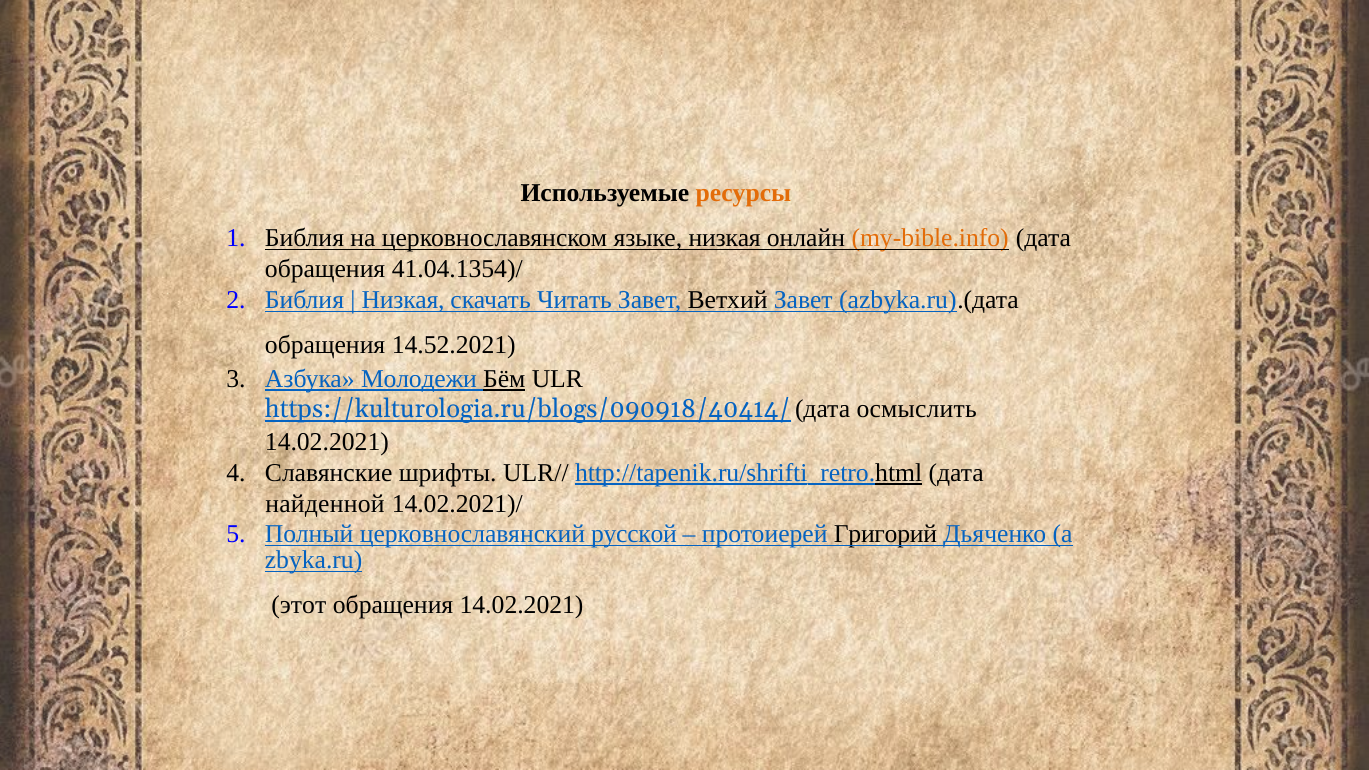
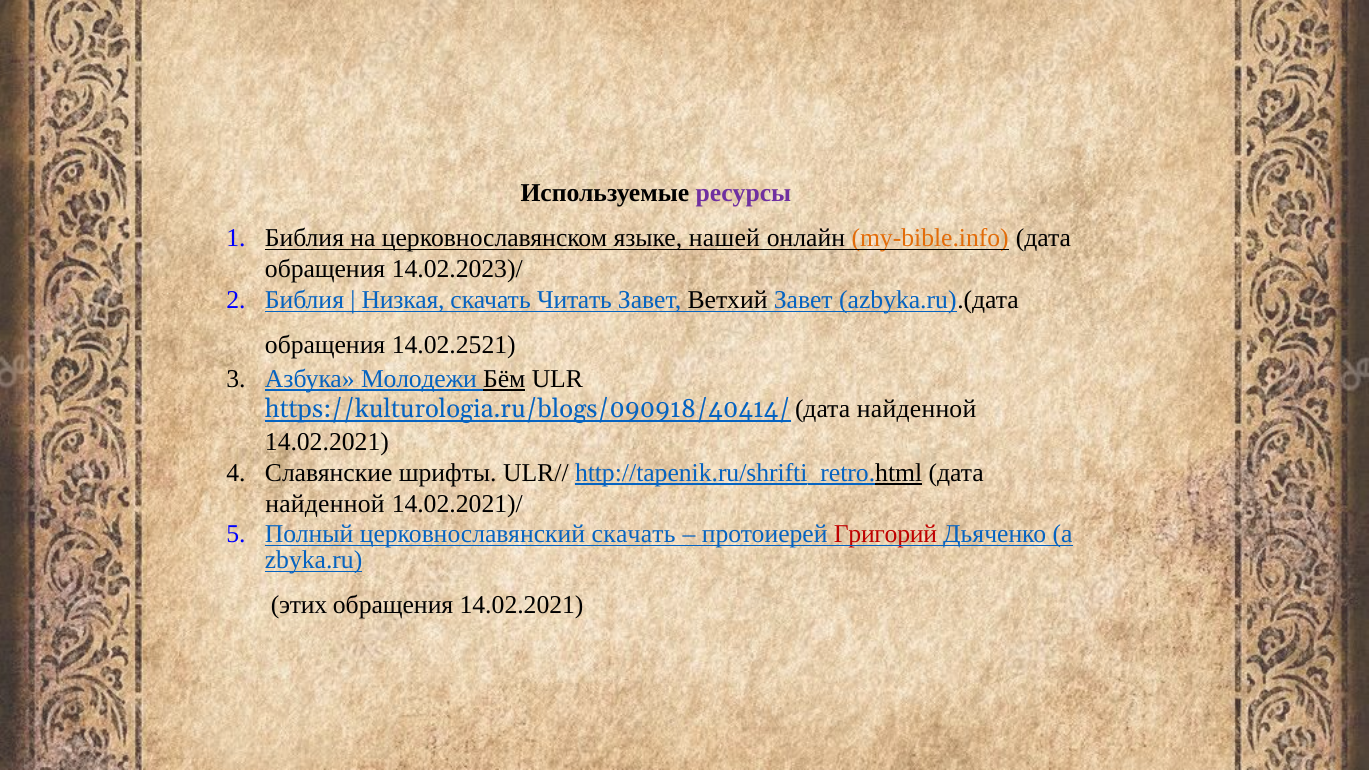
ресурсы colour: orange -> purple
языке низкая: низкая -> нашей
41.04.1354)/: 41.04.1354)/ -> 14.02.2023)/
14.52.2021: 14.52.2021 -> 14.02.2521
https://kulturologia.ru/blogs/090918/40414/ дата осмыслить: осмыслить -> найденной
церковнославянский русской: русской -> скачать
Григорий colour: black -> red
этот: этот -> этих
